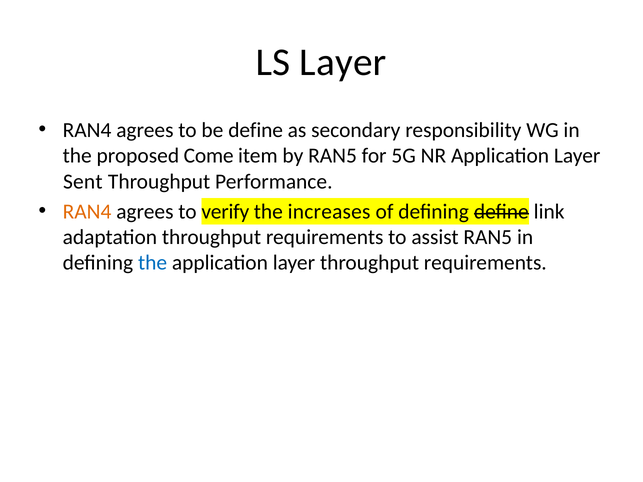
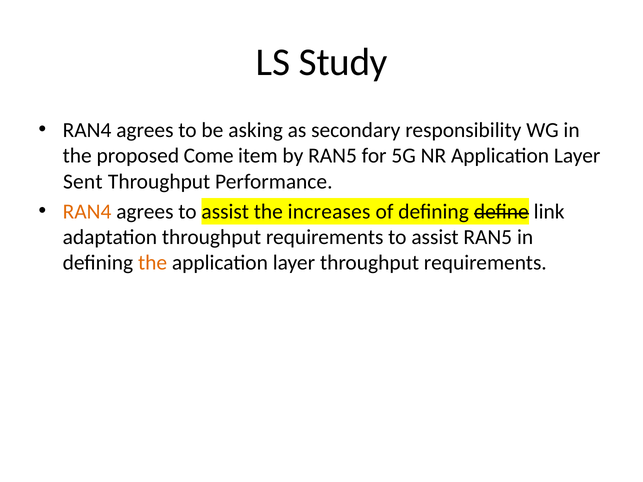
LS Layer: Layer -> Study
be define: define -> asking
agrees to verify: verify -> assist
the at (153, 263) colour: blue -> orange
